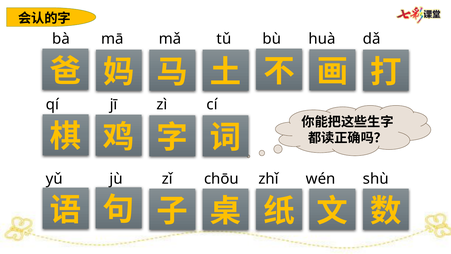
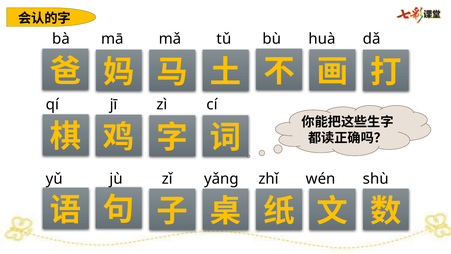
chōu: chōu -> yǎng
